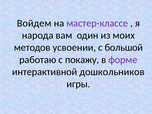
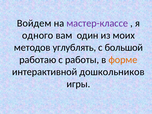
народа: народа -> одного
усвоении: усвоении -> углублять
покажу: покажу -> работы
форме colour: purple -> orange
